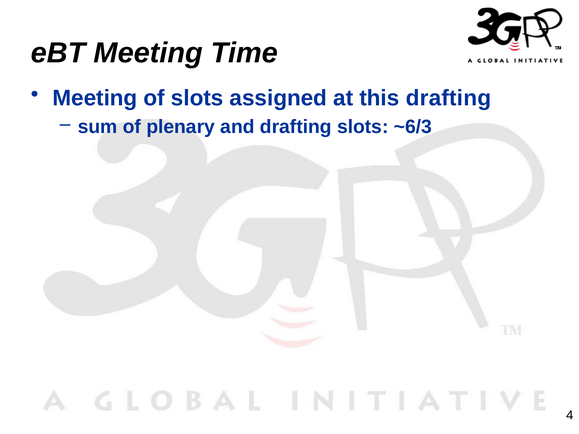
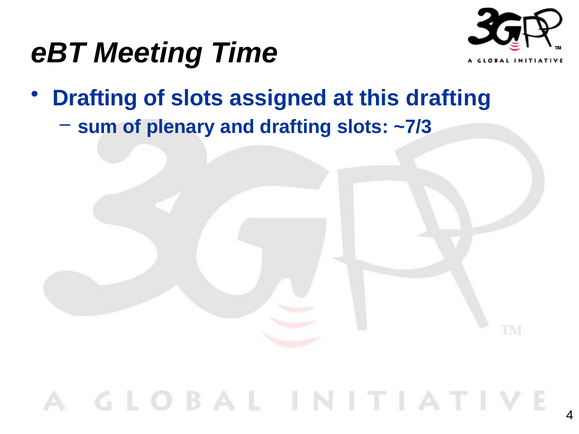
Meeting at (95, 98): Meeting -> Drafting
~6/3: ~6/3 -> ~7/3
